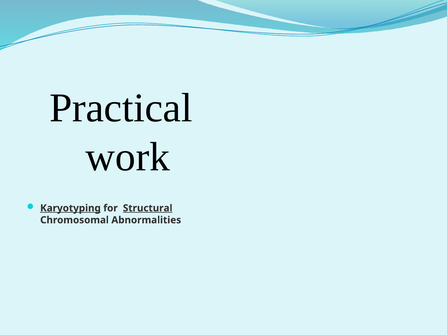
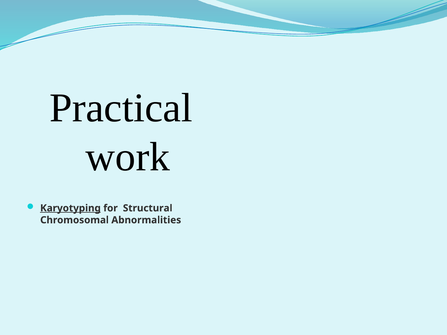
Structural underline: present -> none
